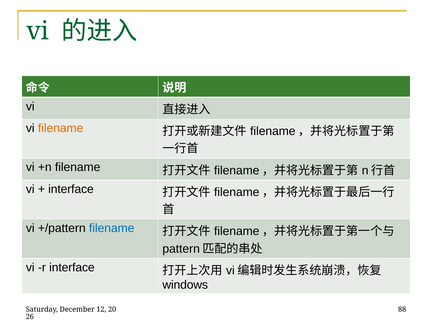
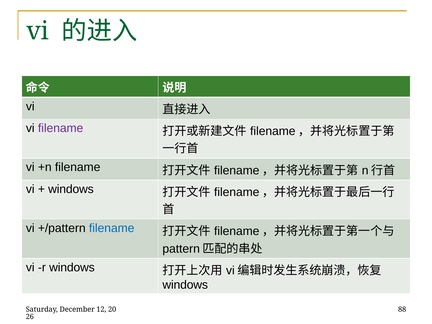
filename at (61, 128) colour: orange -> purple
interface at (71, 189): interface -> windows
r interface: interface -> windows
